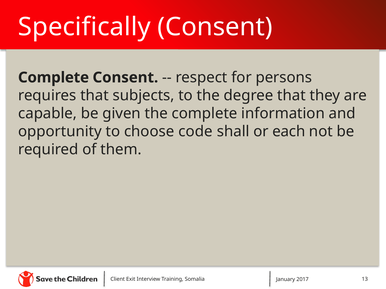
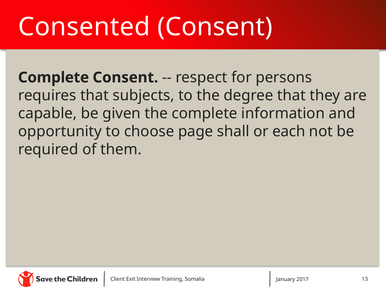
Specifically: Specifically -> Consented
code: code -> page
